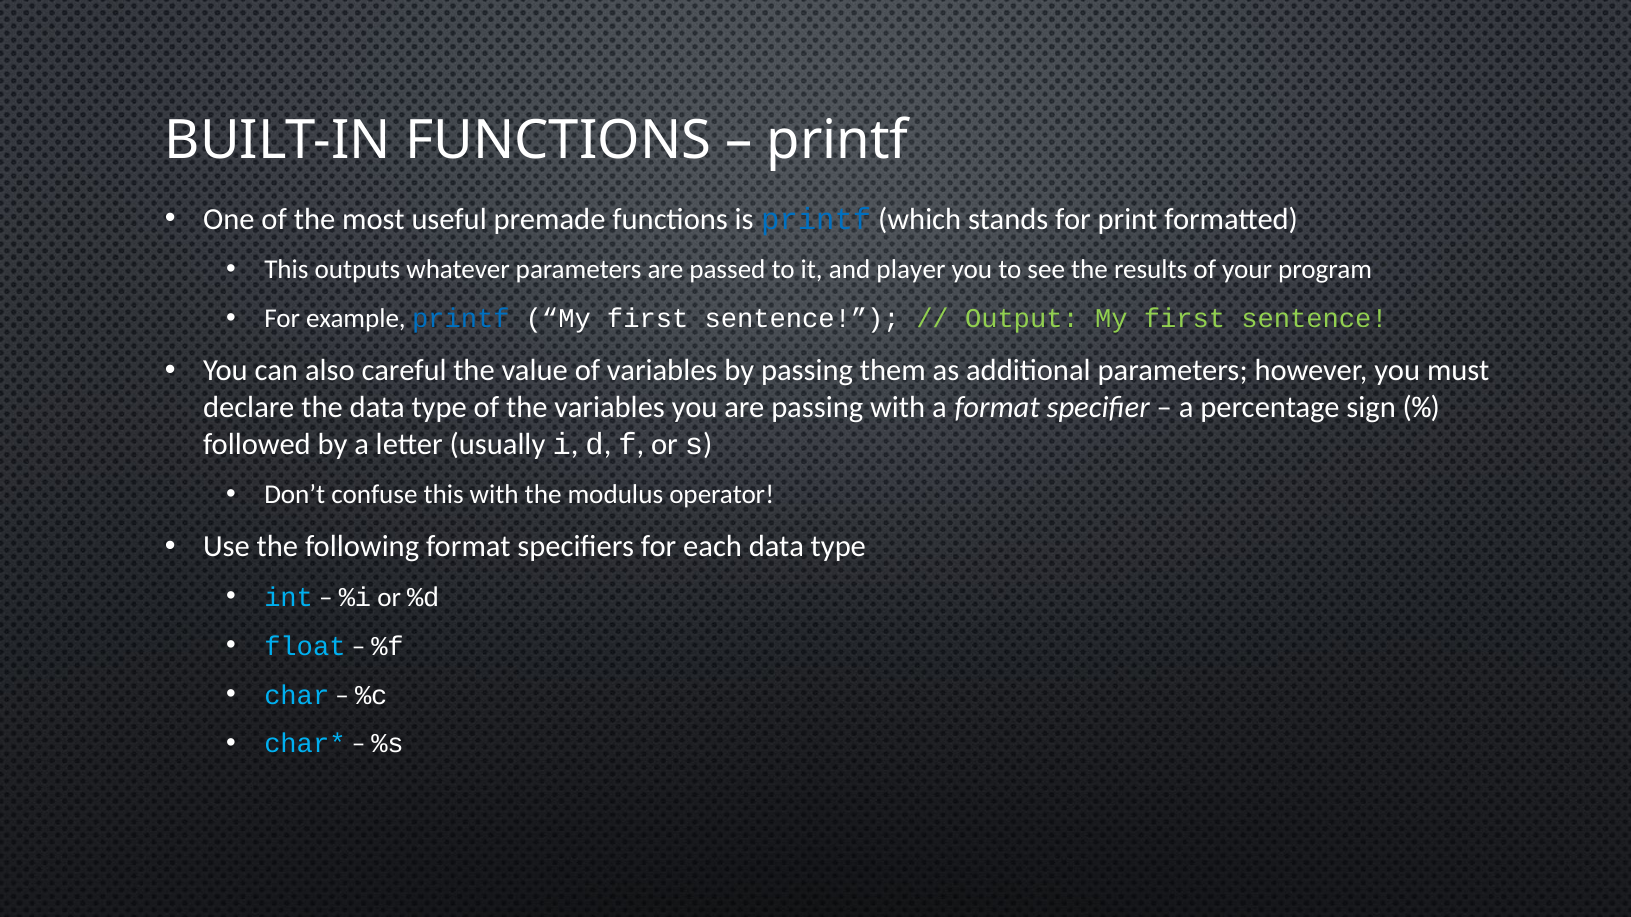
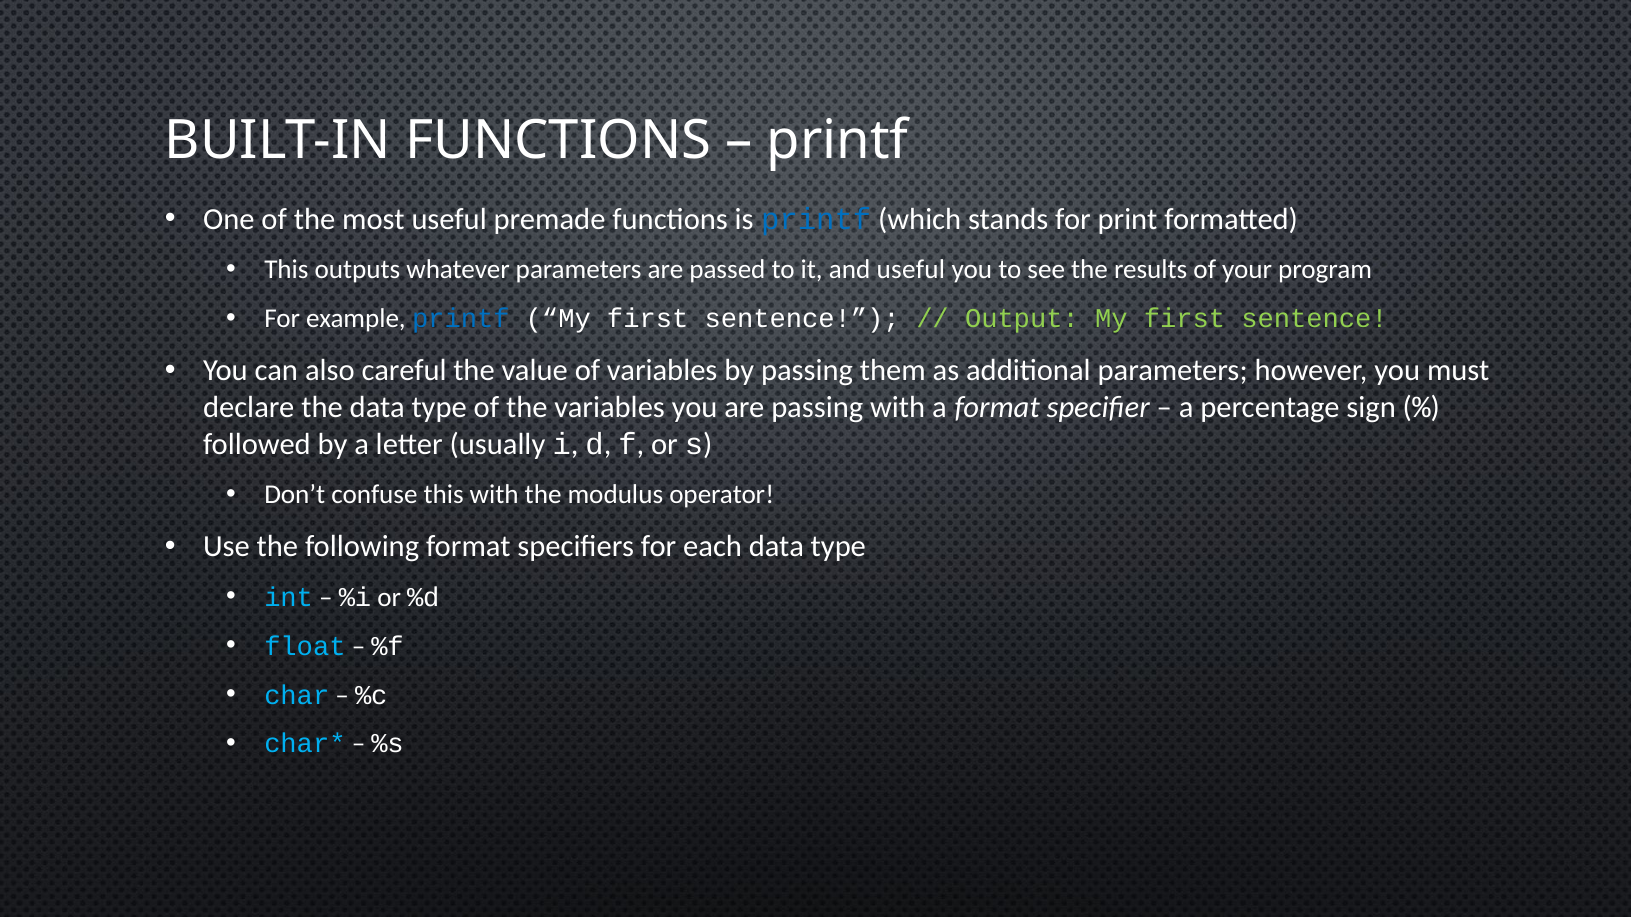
and player: player -> useful
